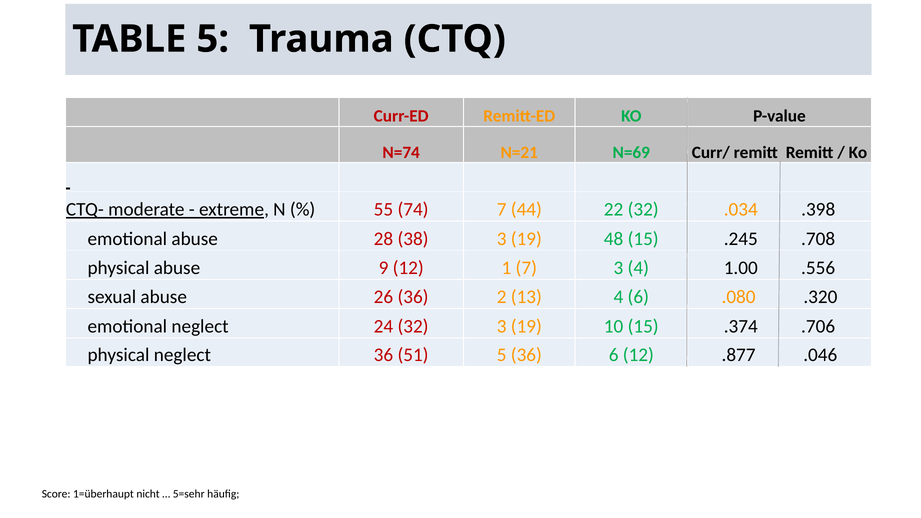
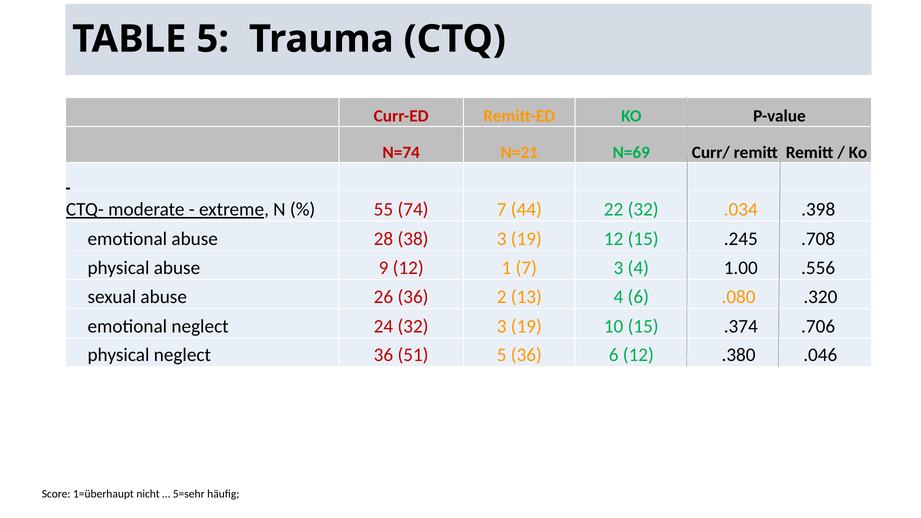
19 48: 48 -> 12
.877: .877 -> .380
